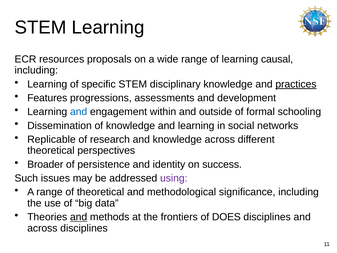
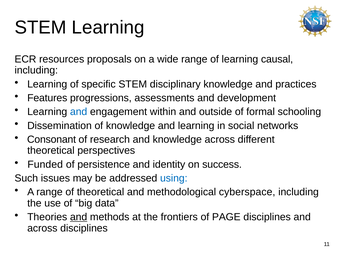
practices underline: present -> none
Replicable: Replicable -> Consonant
Broader: Broader -> Funded
using colour: purple -> blue
significance: significance -> cyberspace
DOES: DOES -> PAGE
